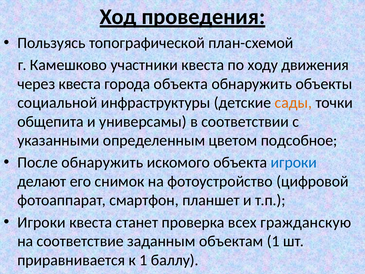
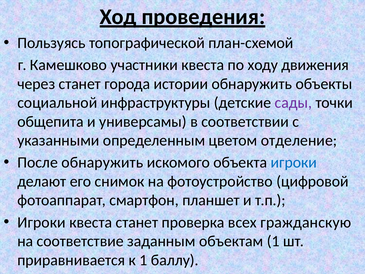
через квеста: квеста -> станет
города объекта: объекта -> истории
сады colour: orange -> purple
подсобное: подсобное -> отделение
